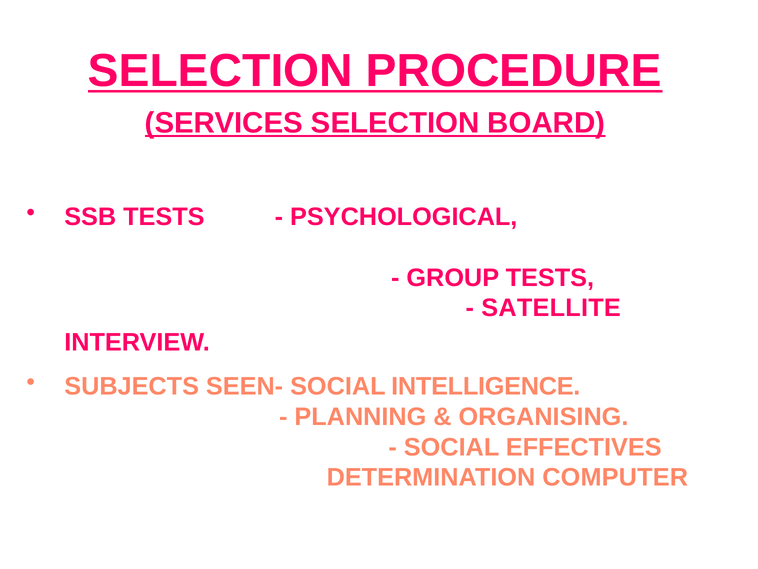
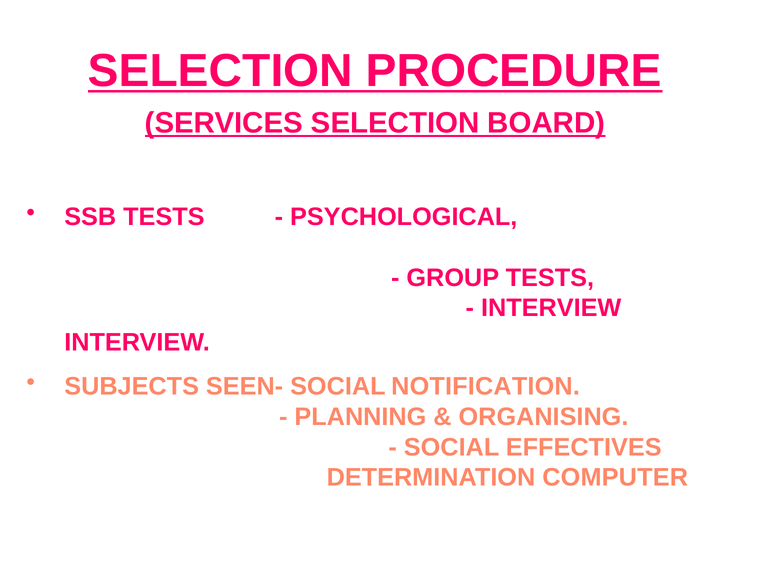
SATELLITE at (551, 308): SATELLITE -> INTERVIEW
INTELLIGENCE: INTELLIGENCE -> NOTIFICATION
